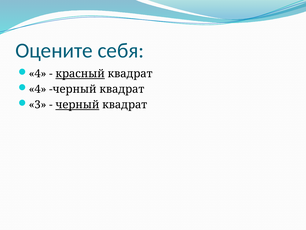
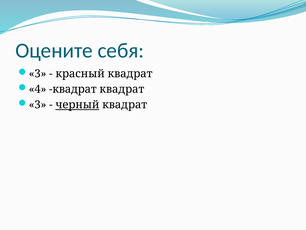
4 at (38, 74): 4 -> 3
красный underline: present -> none
4 черный: черный -> квадрат
